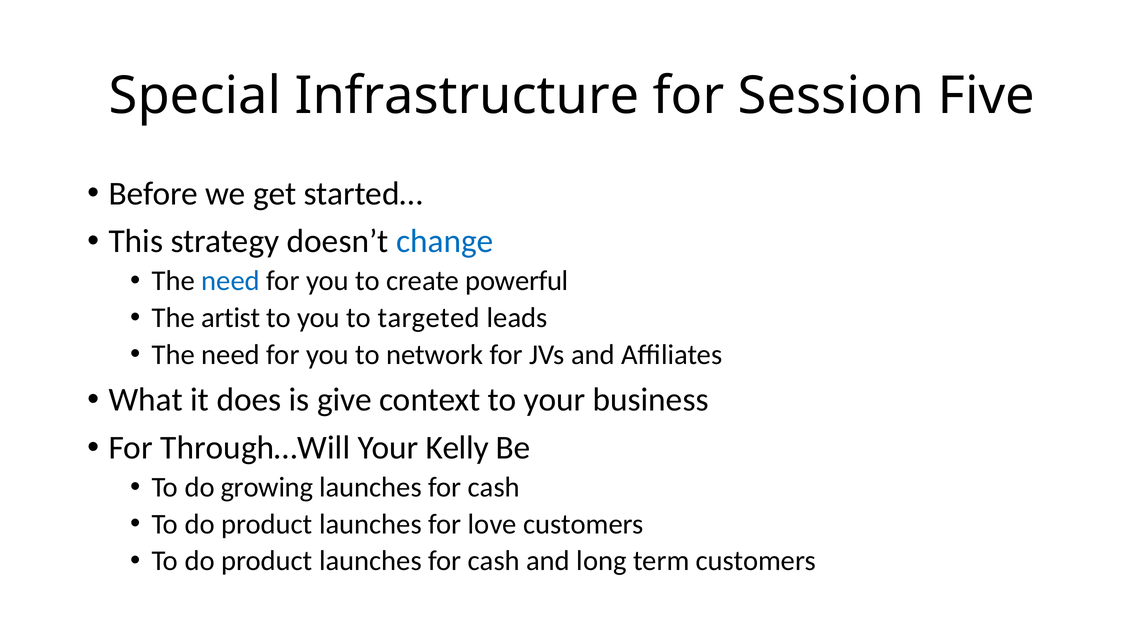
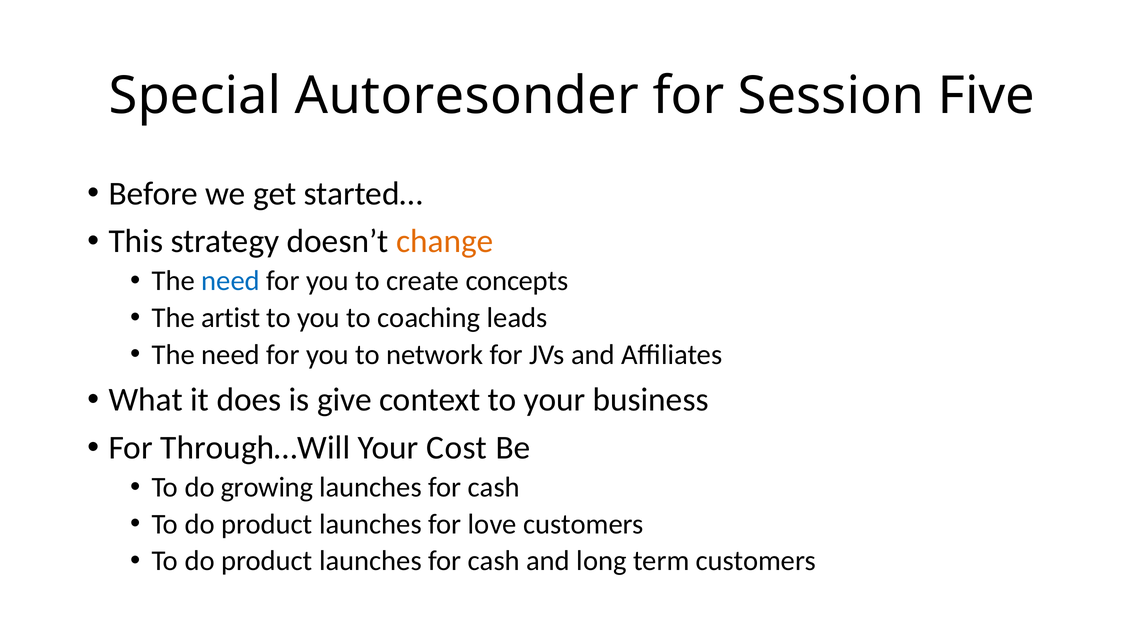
Infrastructure: Infrastructure -> Autoresonder
change colour: blue -> orange
powerful: powerful -> concepts
targeted: targeted -> coaching
Kelly: Kelly -> Cost
